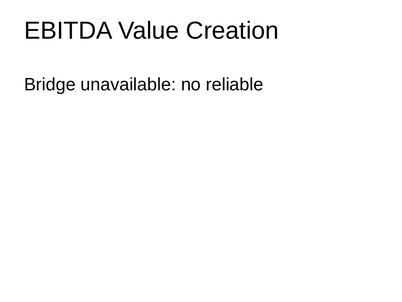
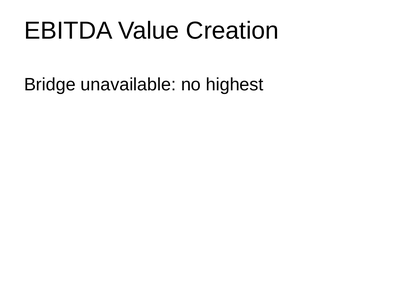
reliable: reliable -> highest
